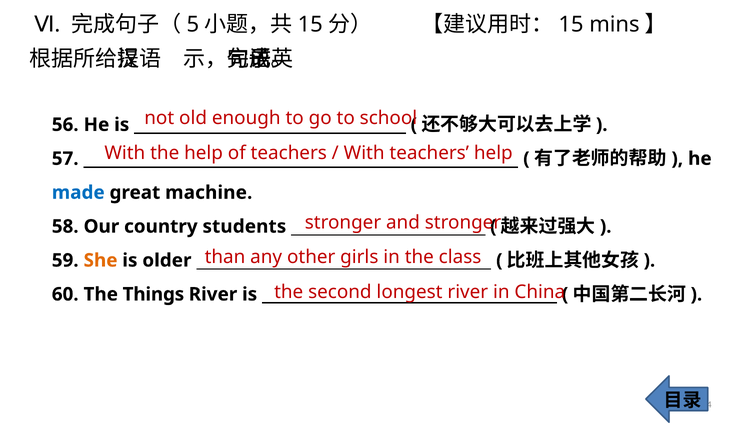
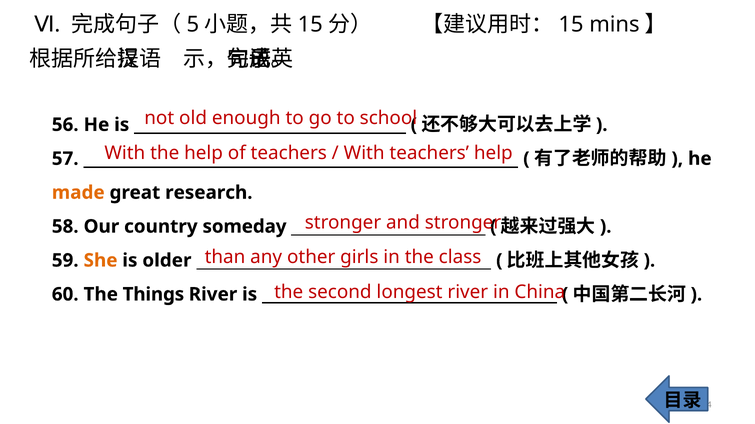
made colour: blue -> orange
machine: machine -> research
students: students -> someday
